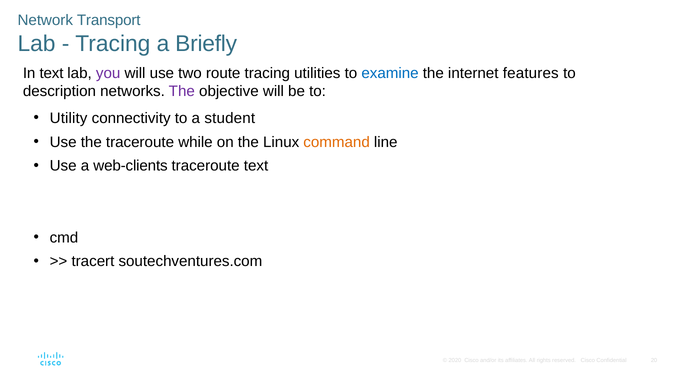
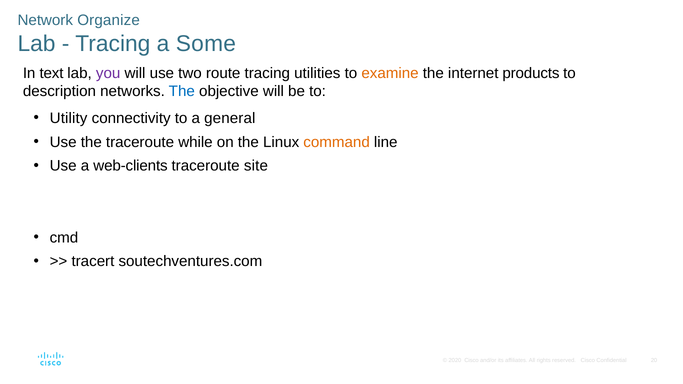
Transport: Transport -> Organize
Briefly: Briefly -> Some
examine colour: blue -> orange
features: features -> products
The at (182, 91) colour: purple -> blue
student: student -> general
traceroute text: text -> site
